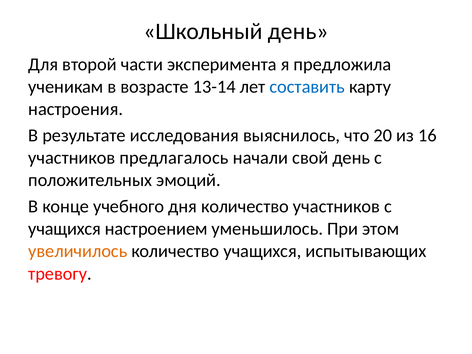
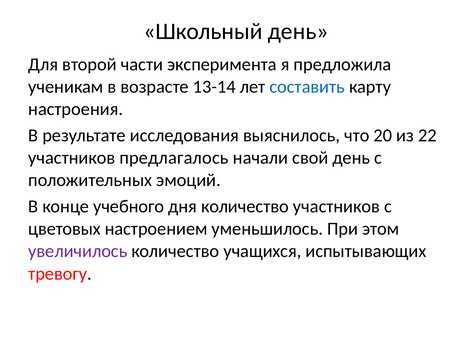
16: 16 -> 22
учащихся at (65, 229): учащихся -> цветовых
увеличилось colour: orange -> purple
